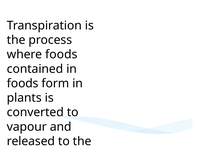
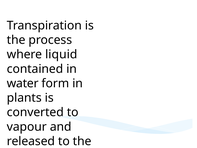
where foods: foods -> liquid
foods at (23, 83): foods -> water
